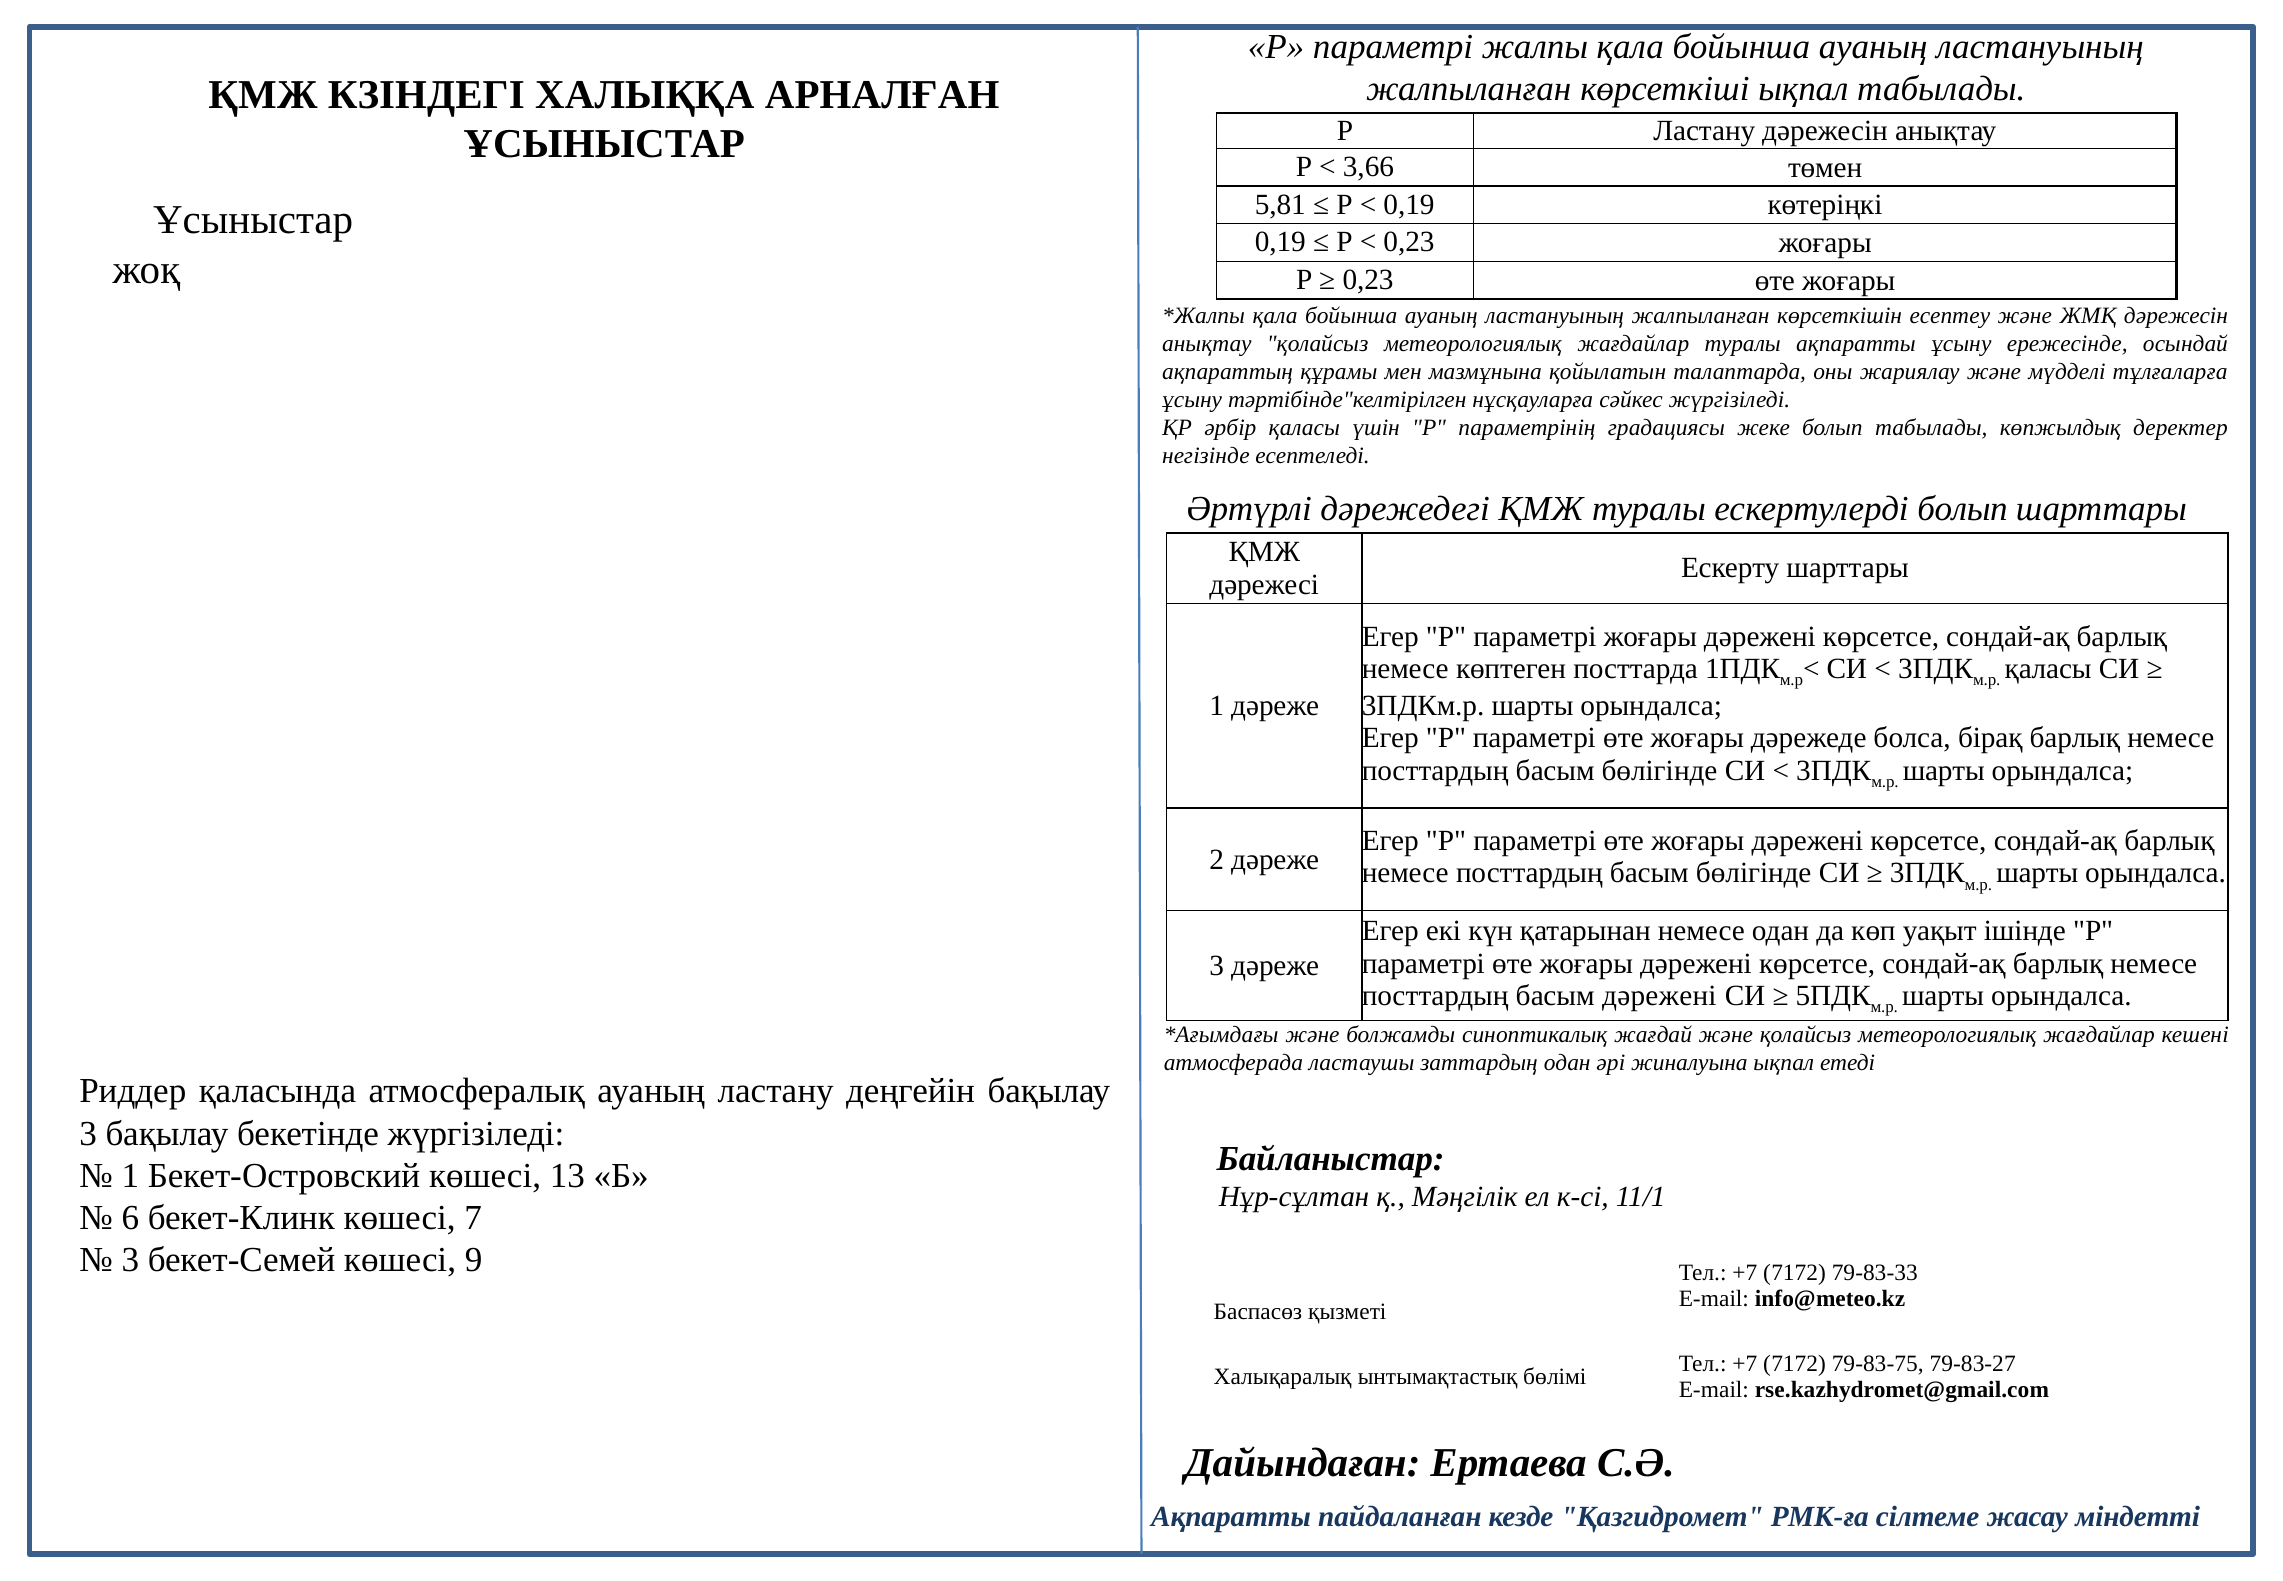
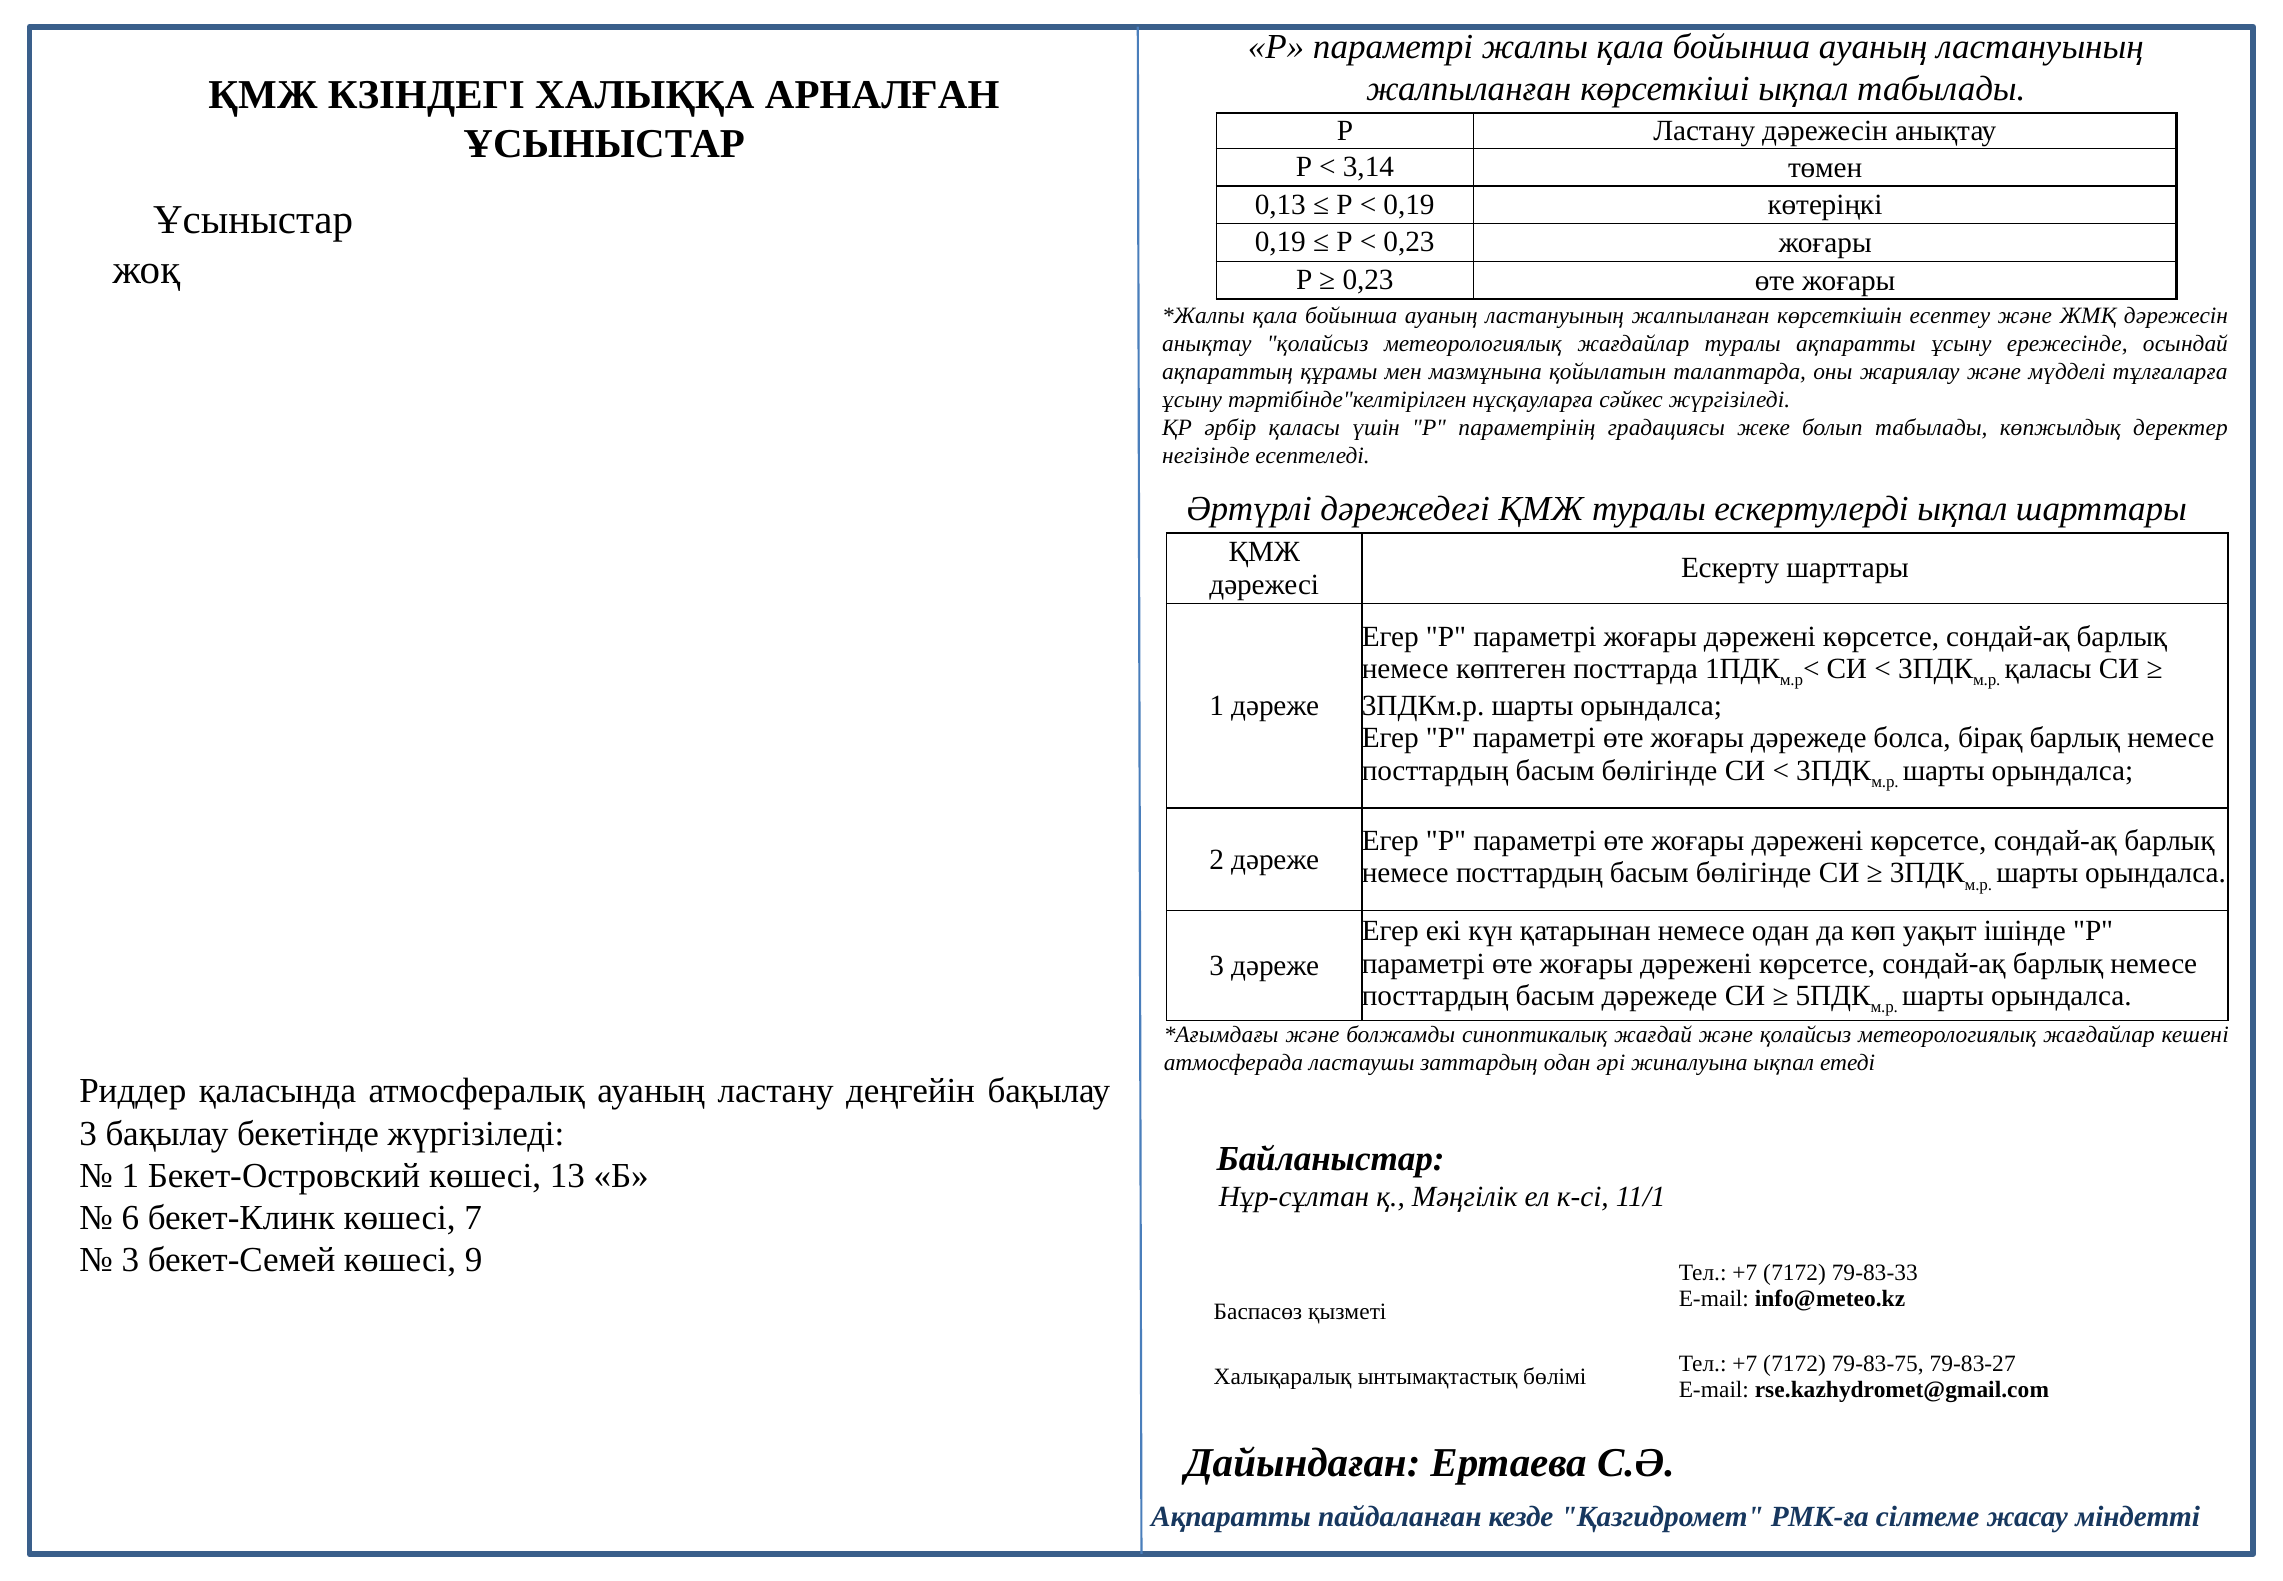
3,66: 3,66 -> 3,14
5,81: 5,81 -> 0,13
ескертулерді болып: болып -> ықпал
басым дәрежені: дәрежені -> дәрежеде
